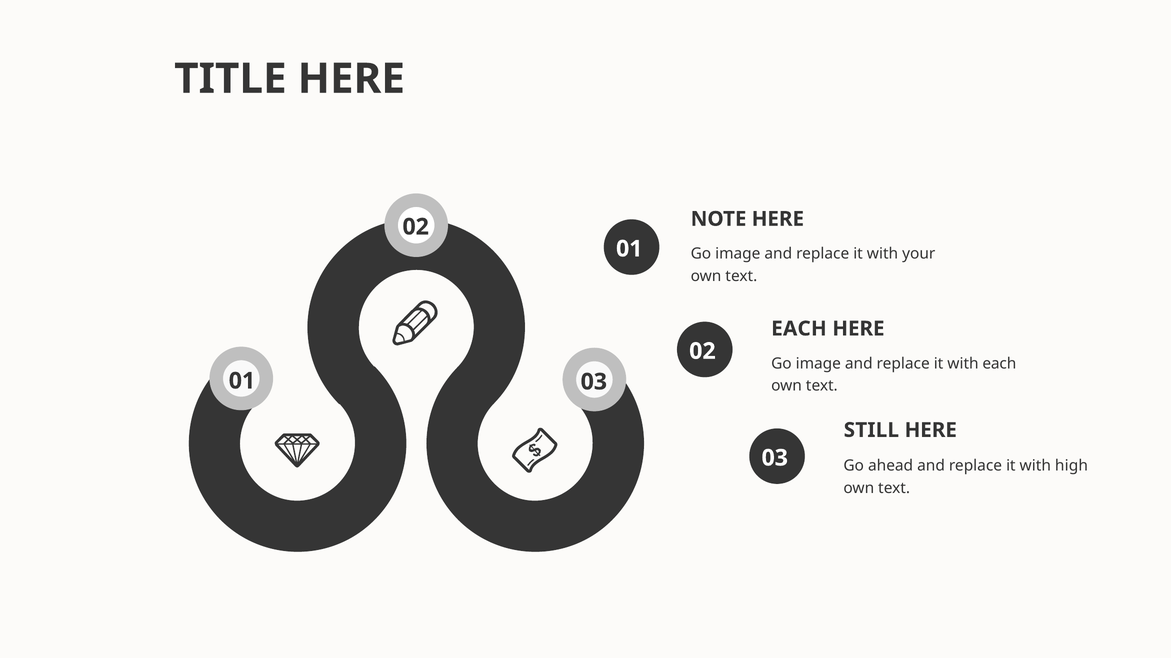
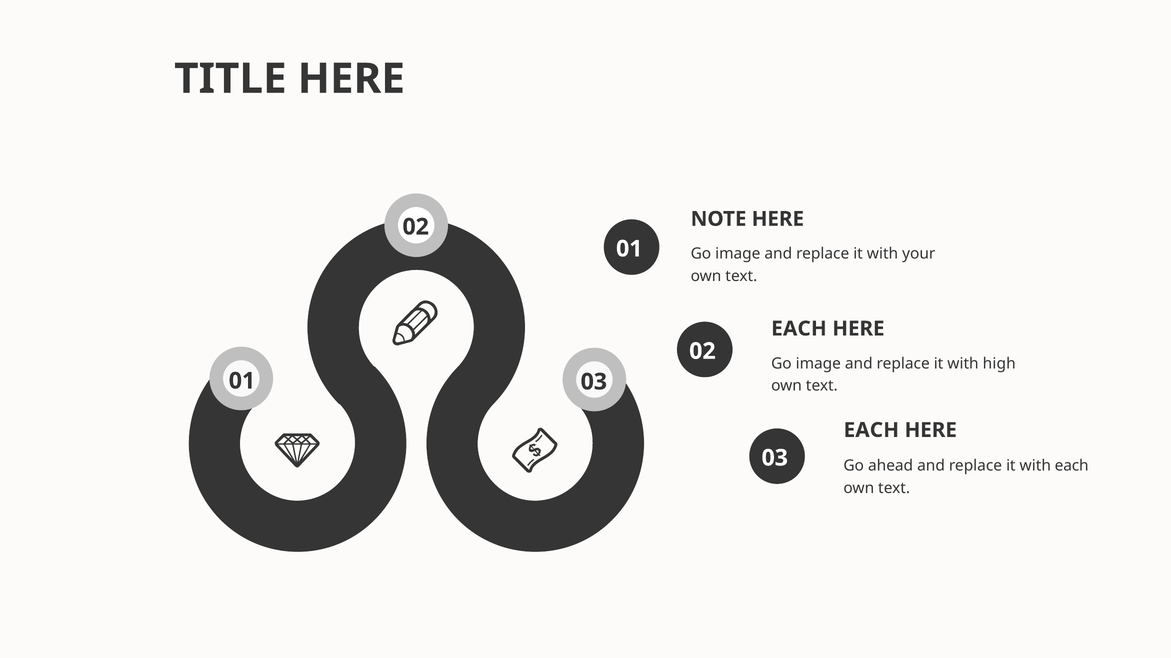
with each: each -> high
STILL at (871, 430): STILL -> EACH
with high: high -> each
